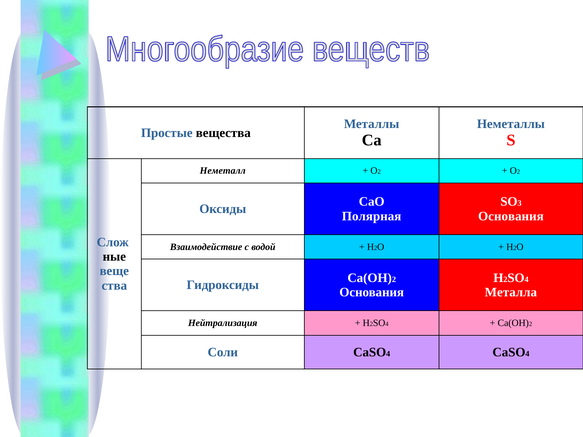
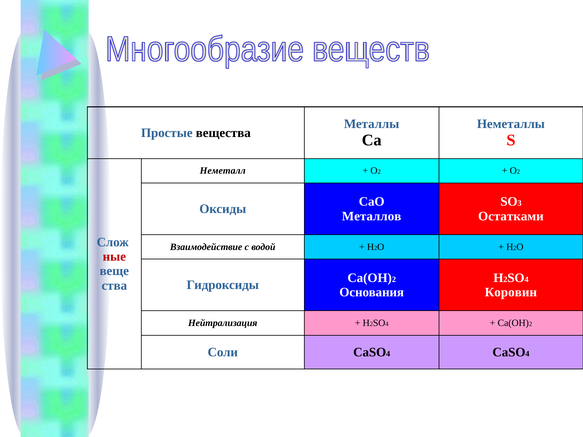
Полярная: Полярная -> Металлов
Основания at (511, 216): Основания -> Остатками
ные colour: black -> red
Металла: Металла -> Коровин
